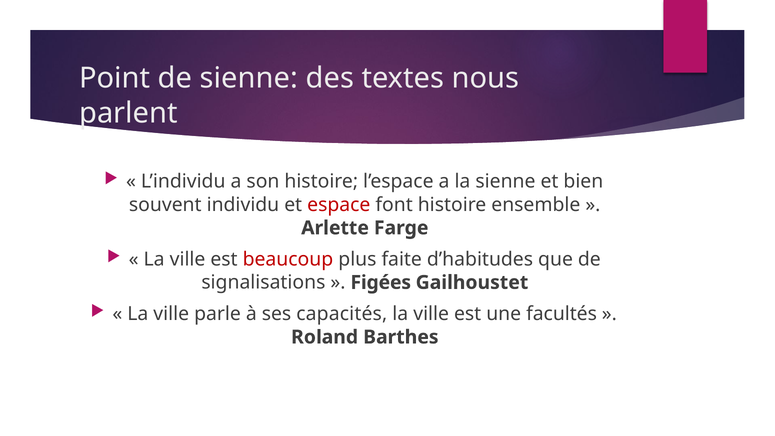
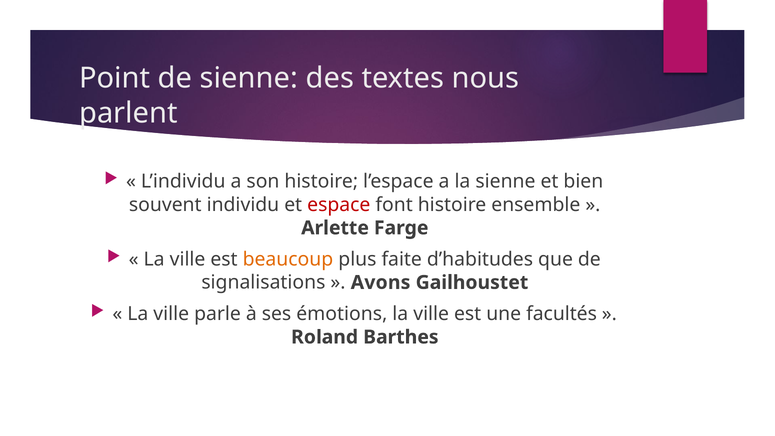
beaucoup colour: red -> orange
Figées: Figées -> Avons
capacités: capacités -> émotions
